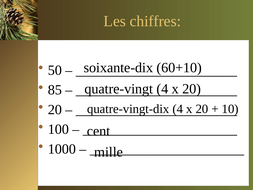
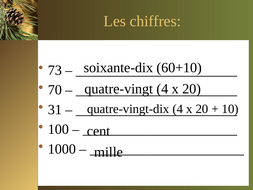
50: 50 -> 73
85: 85 -> 70
20 at (55, 109): 20 -> 31
